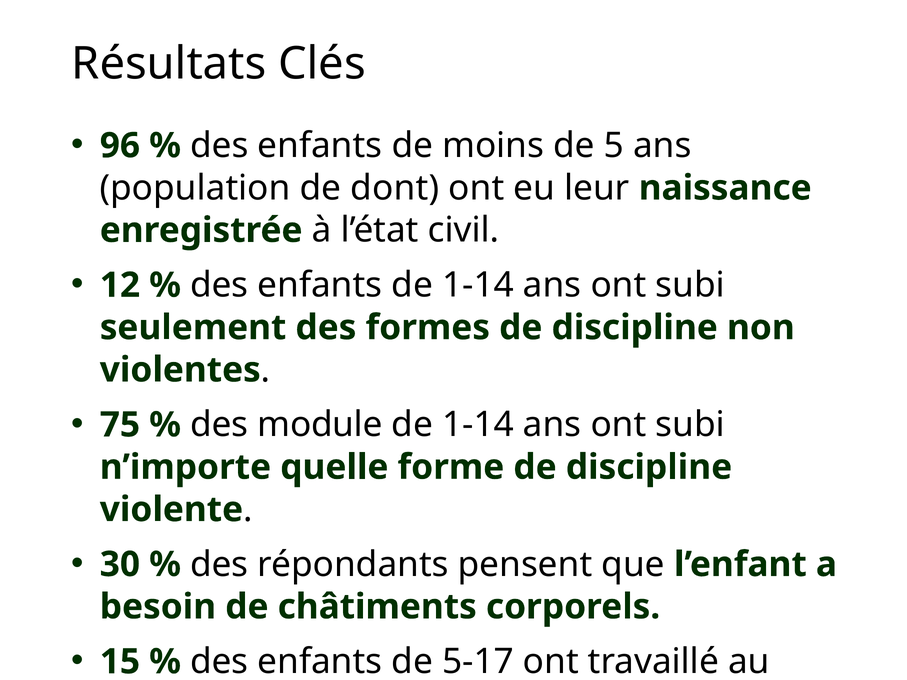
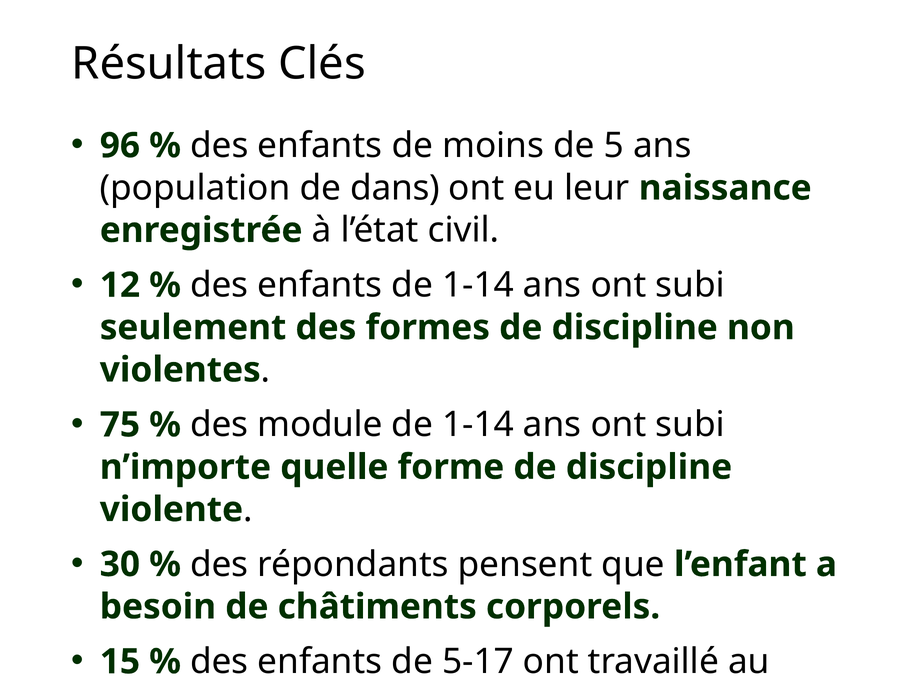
dont: dont -> dans
